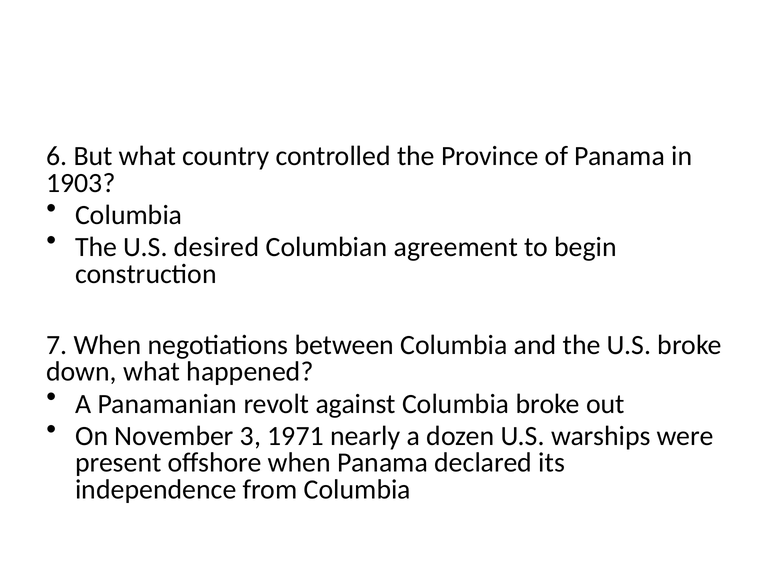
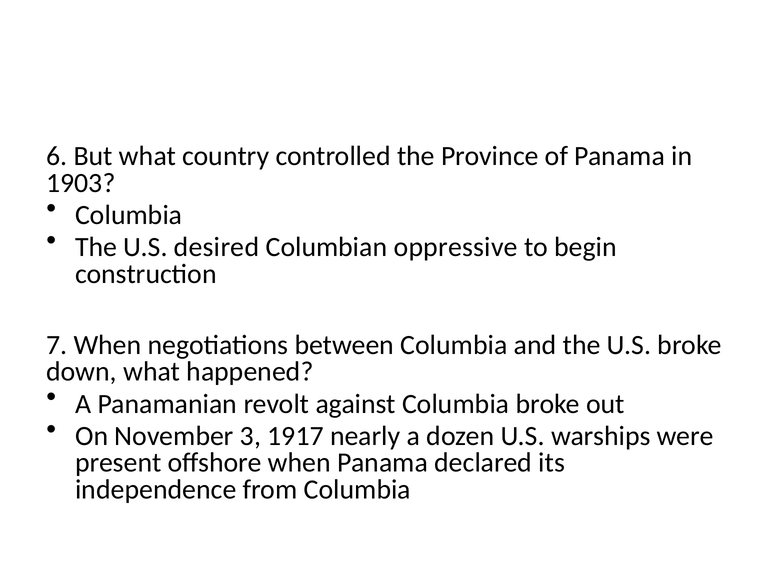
agreement: agreement -> oppressive
1971: 1971 -> 1917
